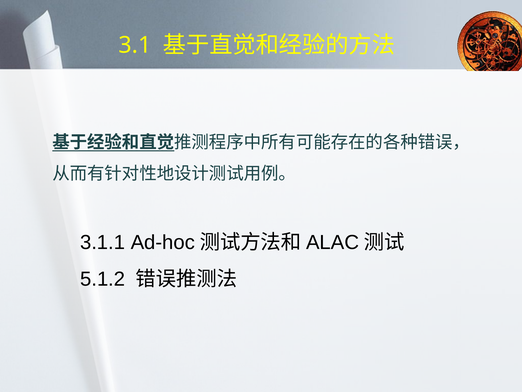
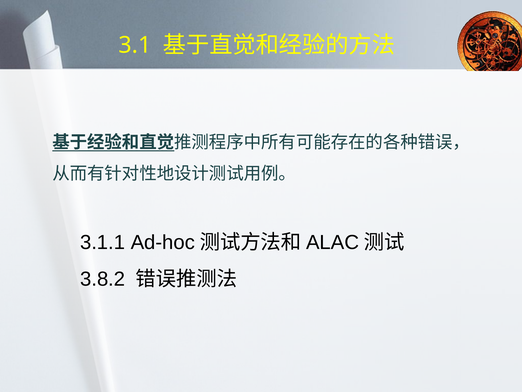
5.1.2: 5.1.2 -> 3.8.2
